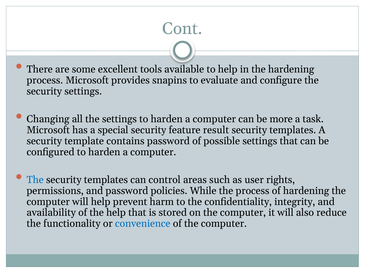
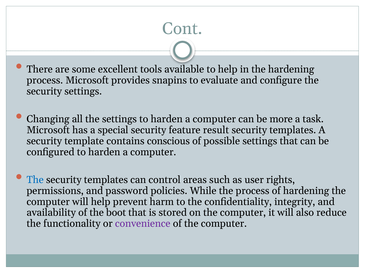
contains password: password -> conscious
the help: help -> boot
convenience colour: blue -> purple
